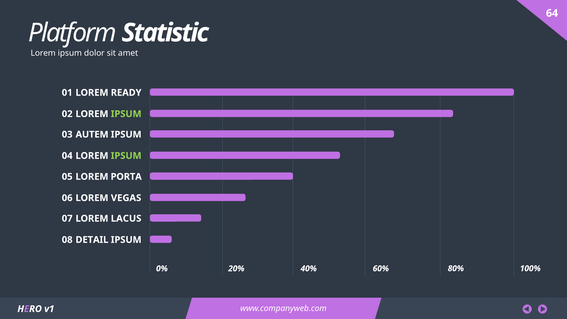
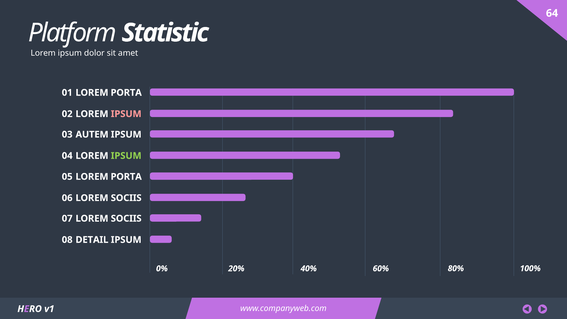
READY at (126, 93): READY -> PORTA
IPSUM at (126, 114) colour: light green -> pink
VEGAS at (126, 198): VEGAS -> SOCIIS
LACUS at (126, 218): LACUS -> SOCIIS
